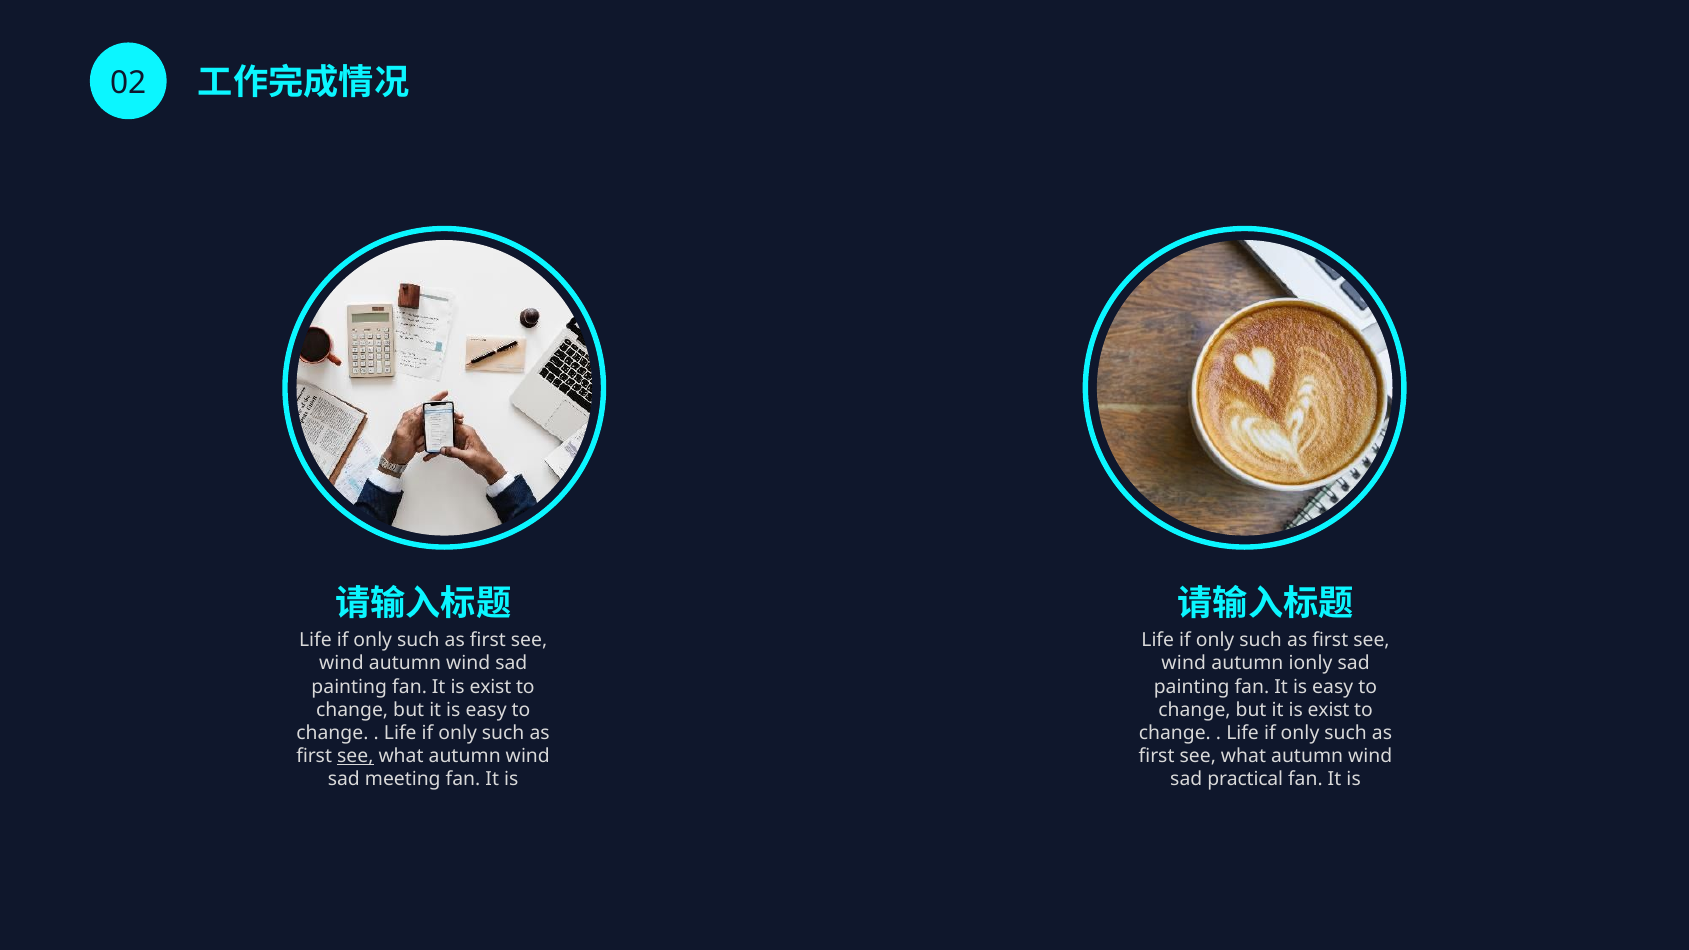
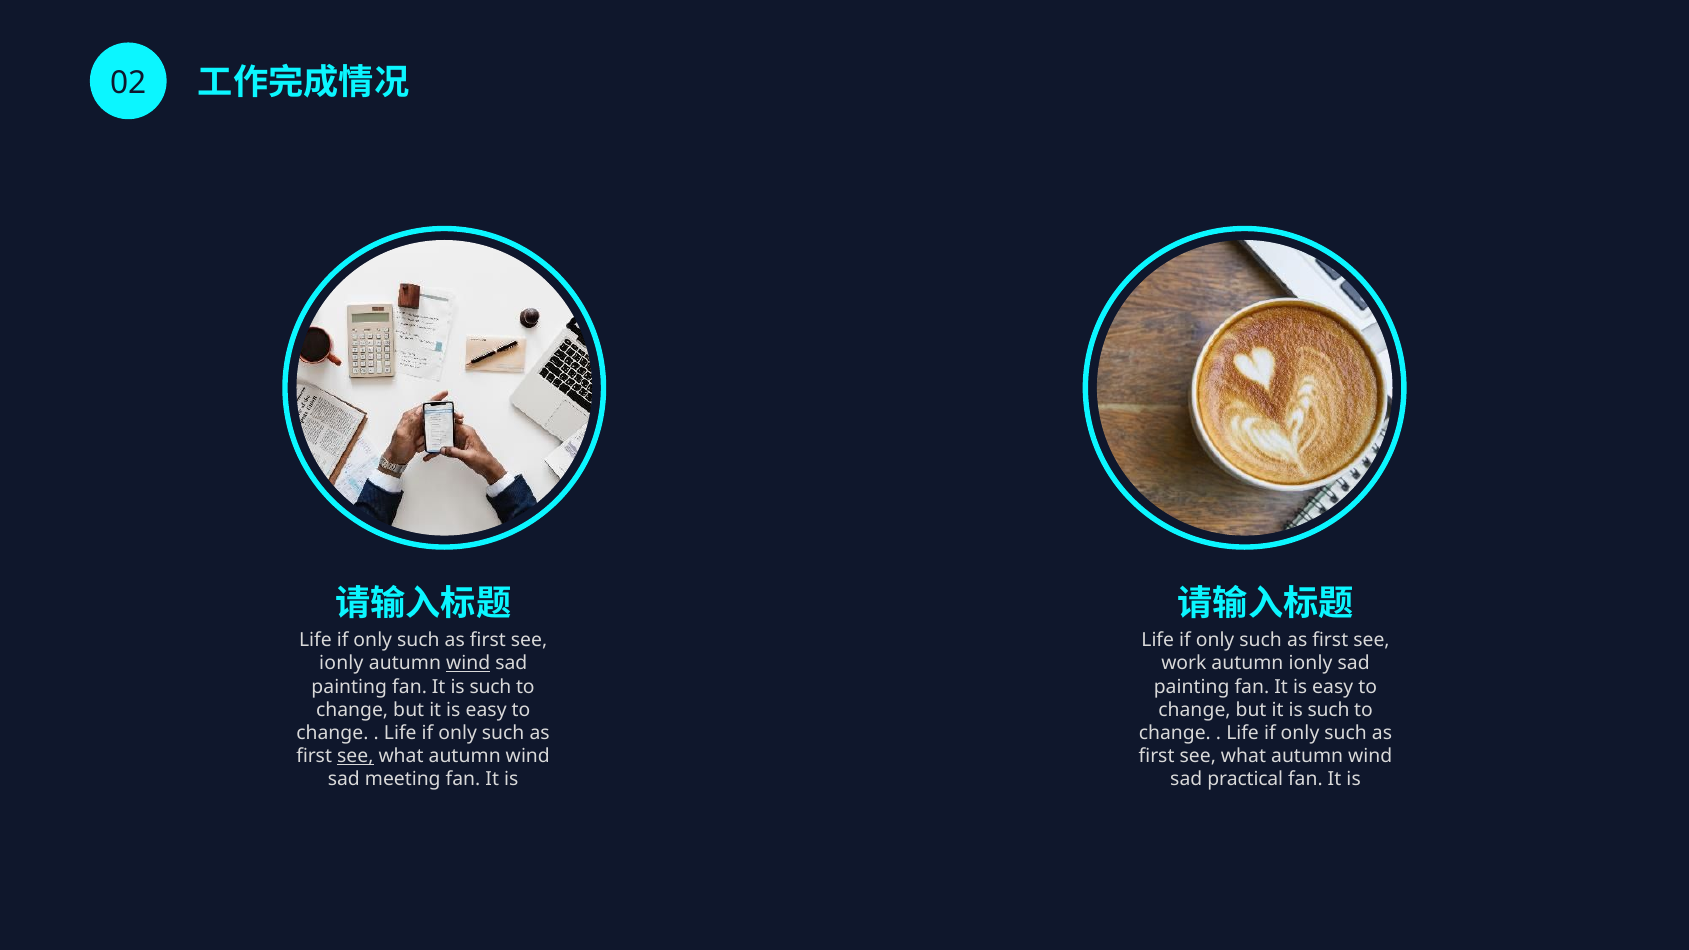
wind at (341, 663): wind -> ionly
wind at (468, 663) underline: none -> present
wind at (1184, 663): wind -> work
fan It is exist: exist -> such
but it is exist: exist -> such
